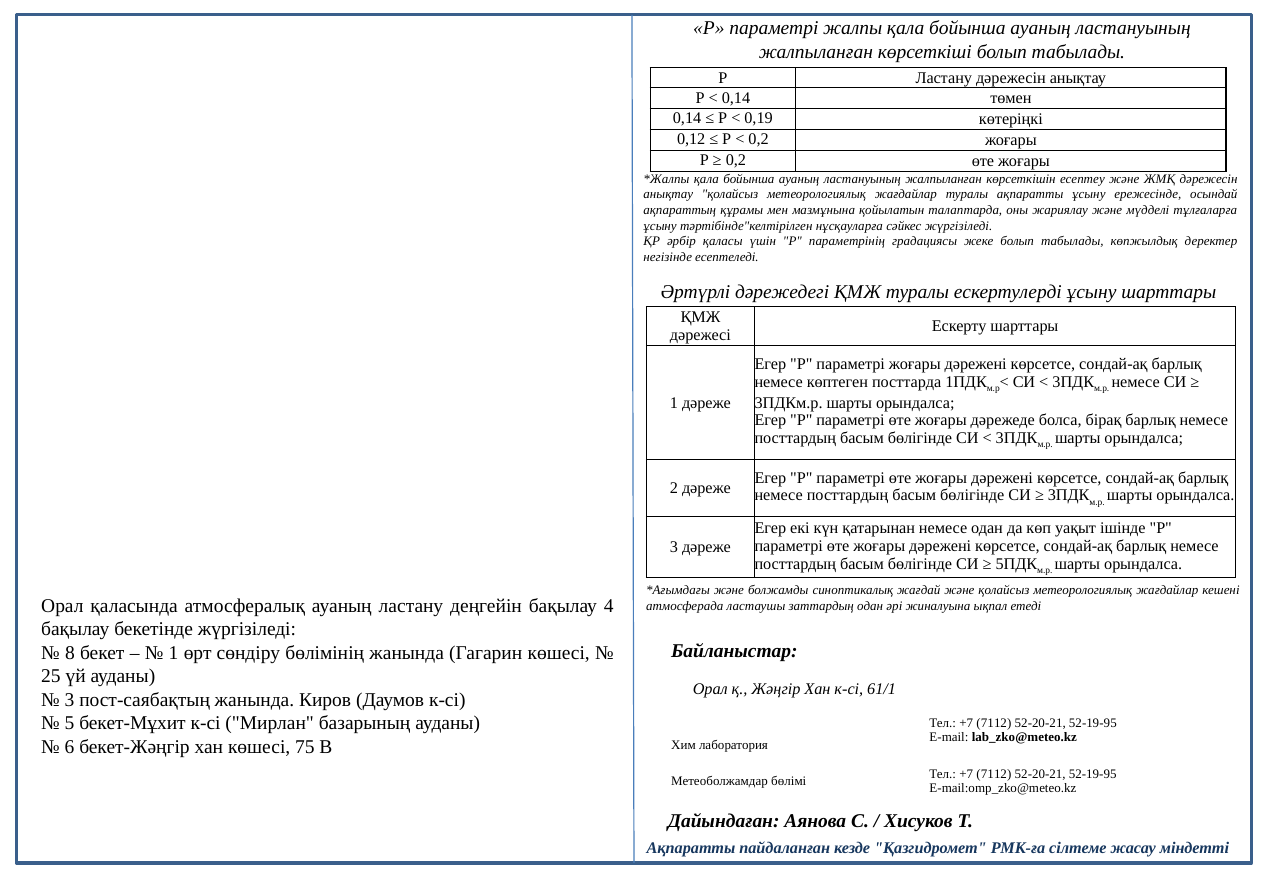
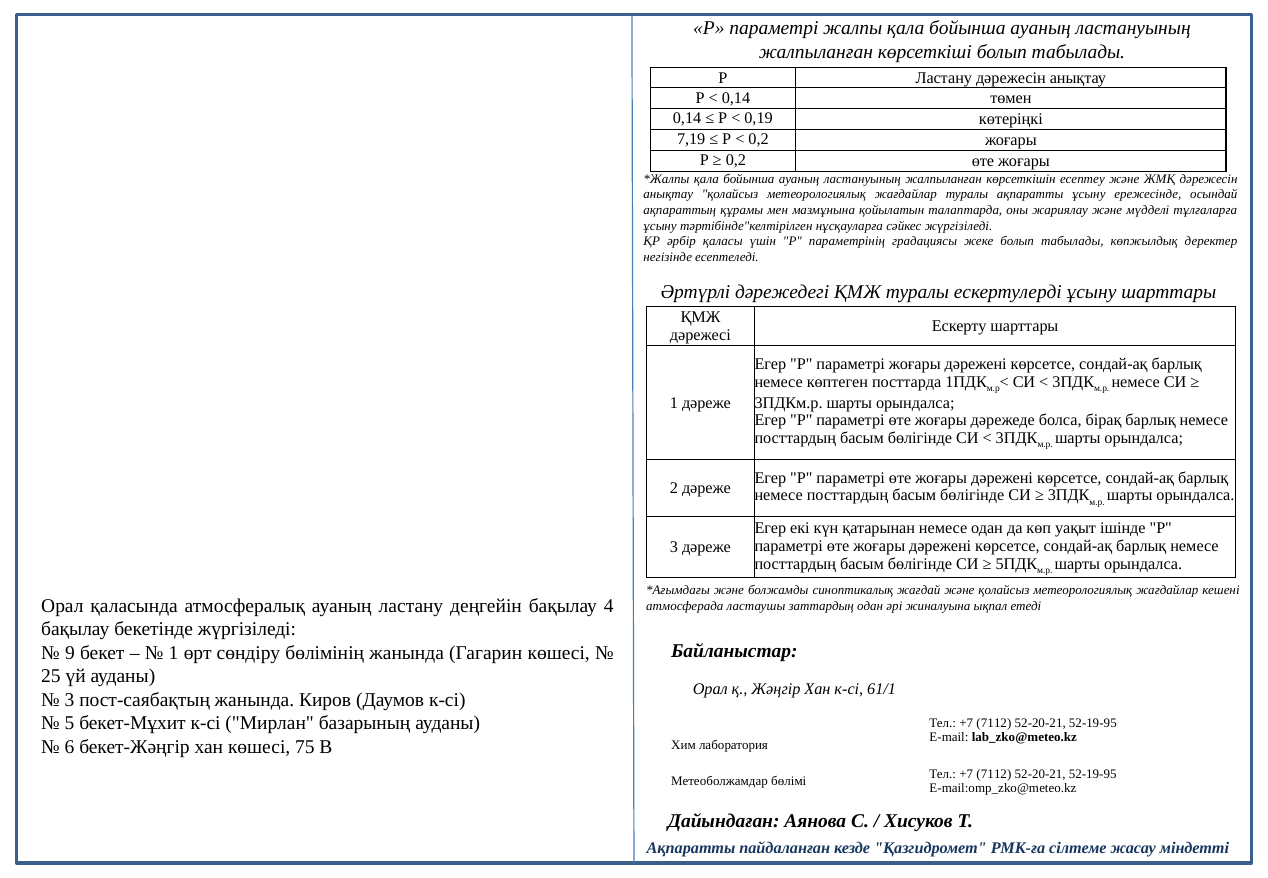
0,12: 0,12 -> 7,19
8: 8 -> 9
